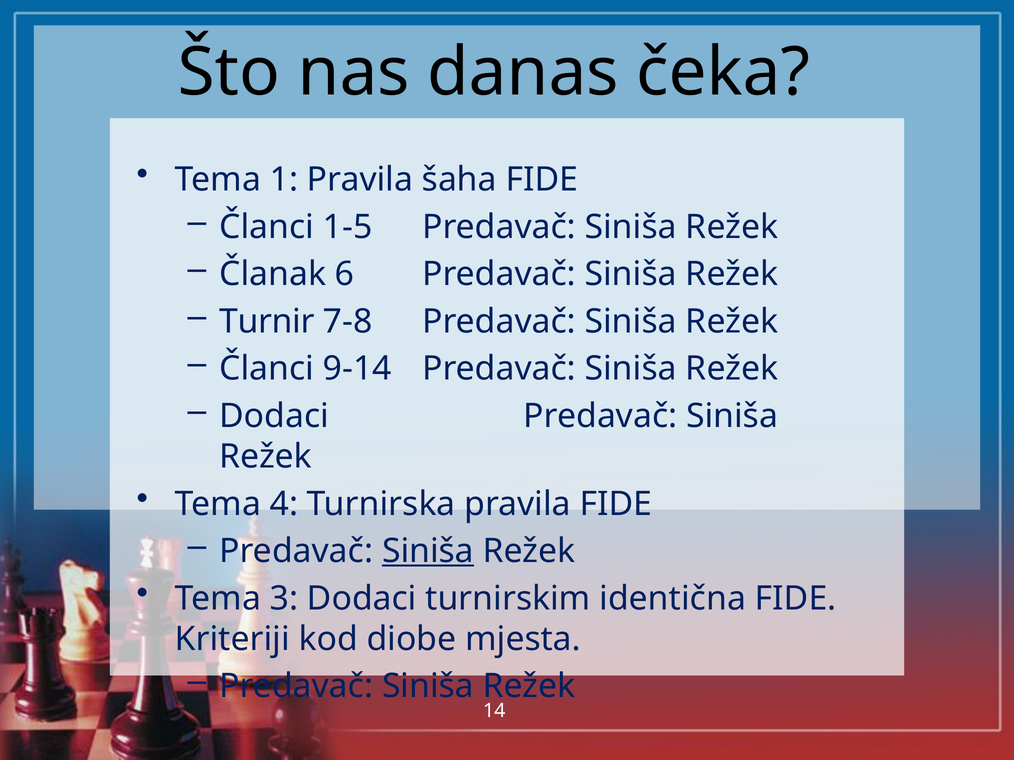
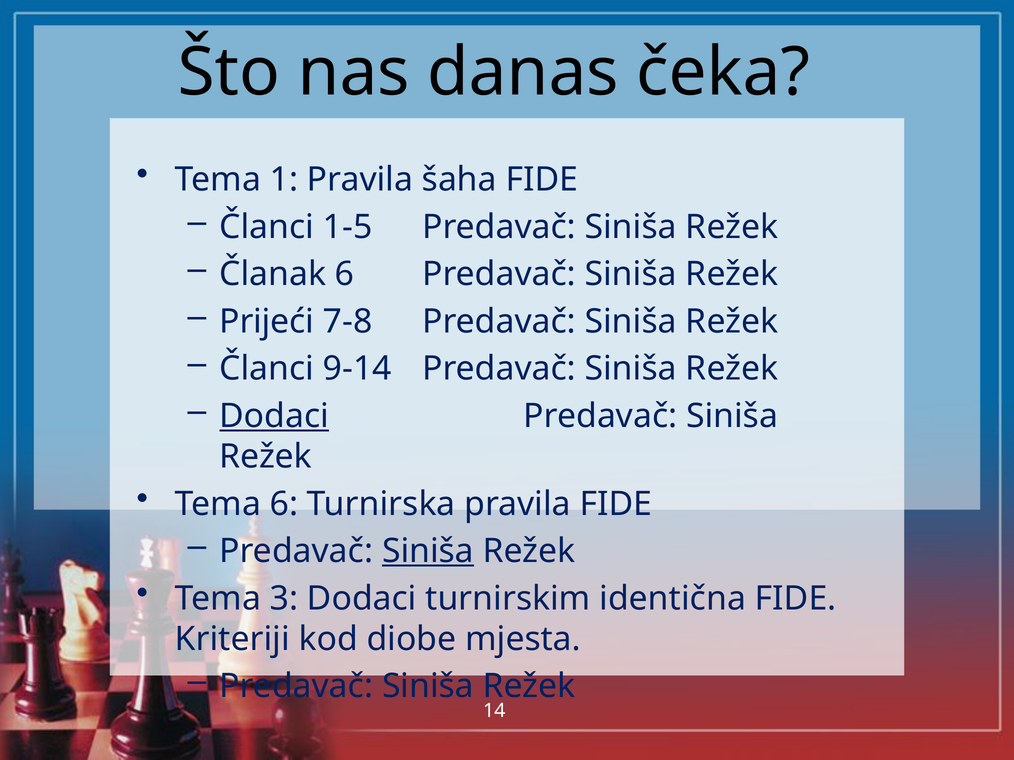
Turnir: Turnir -> Prijeći
Dodaci at (274, 416) underline: none -> present
Tema 4: 4 -> 6
